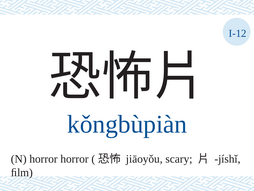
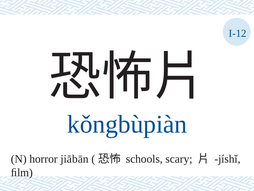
horror horror: horror -> jiābān
jiāoyǒu: jiāoyǒu -> schools
